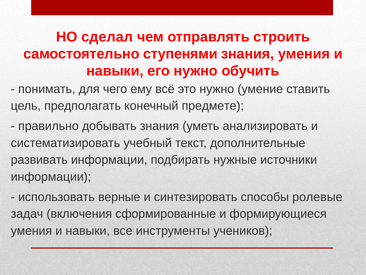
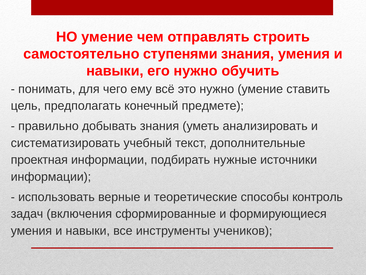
НО сделал: сделал -> умение
развивать: развивать -> проектная
синтезировать: синтезировать -> теоретические
ролевые: ролевые -> контроль
